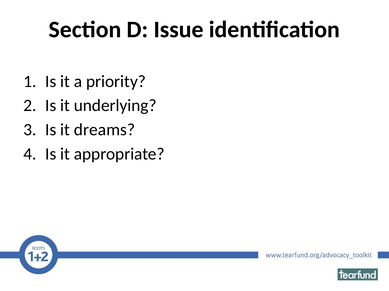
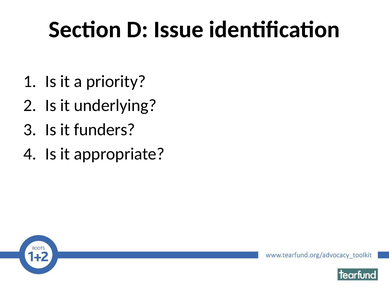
dreams: dreams -> funders
